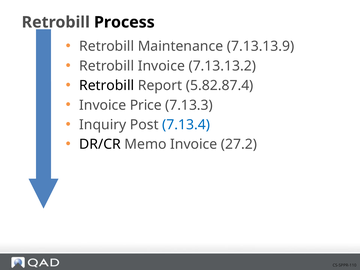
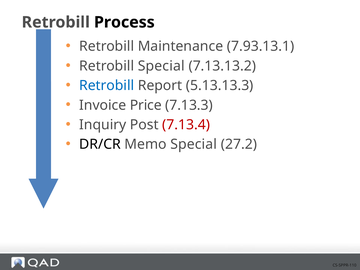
7.13.13.9: 7.13.13.9 -> 7.93.13.1
Retrobill Invoice: Invoice -> Special
Retrobill at (107, 86) colour: black -> blue
5.82.87.4: 5.82.87.4 -> 5.13.13.3
7.13.4 colour: blue -> red
Memo Invoice: Invoice -> Special
